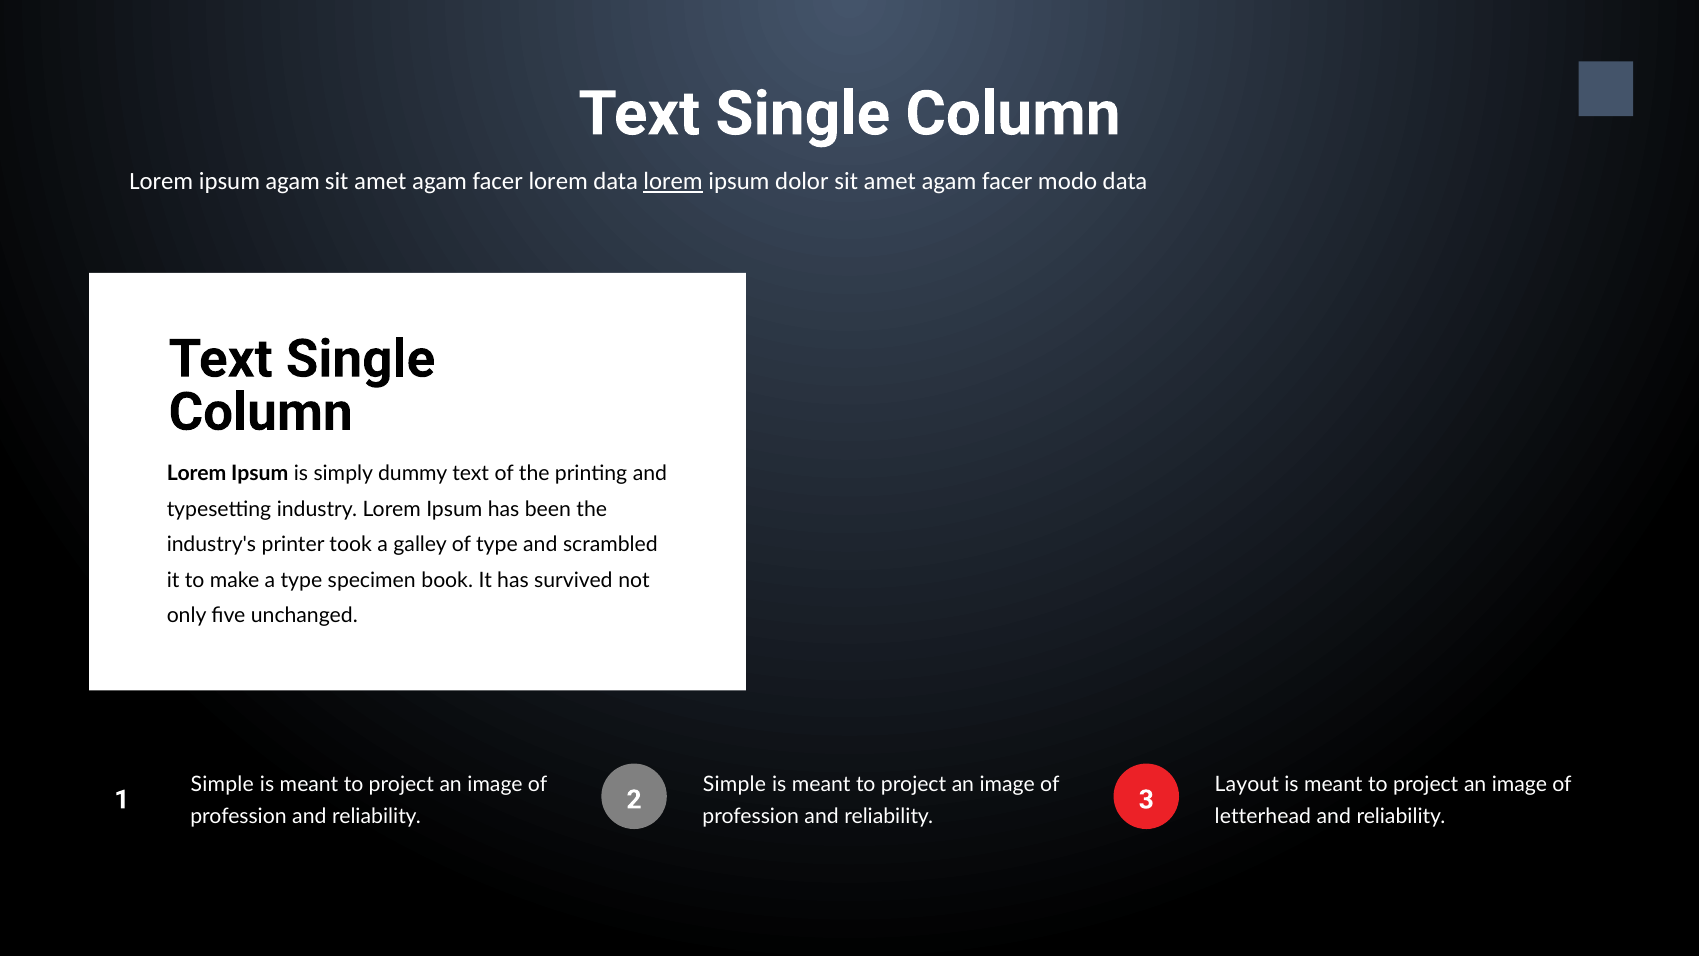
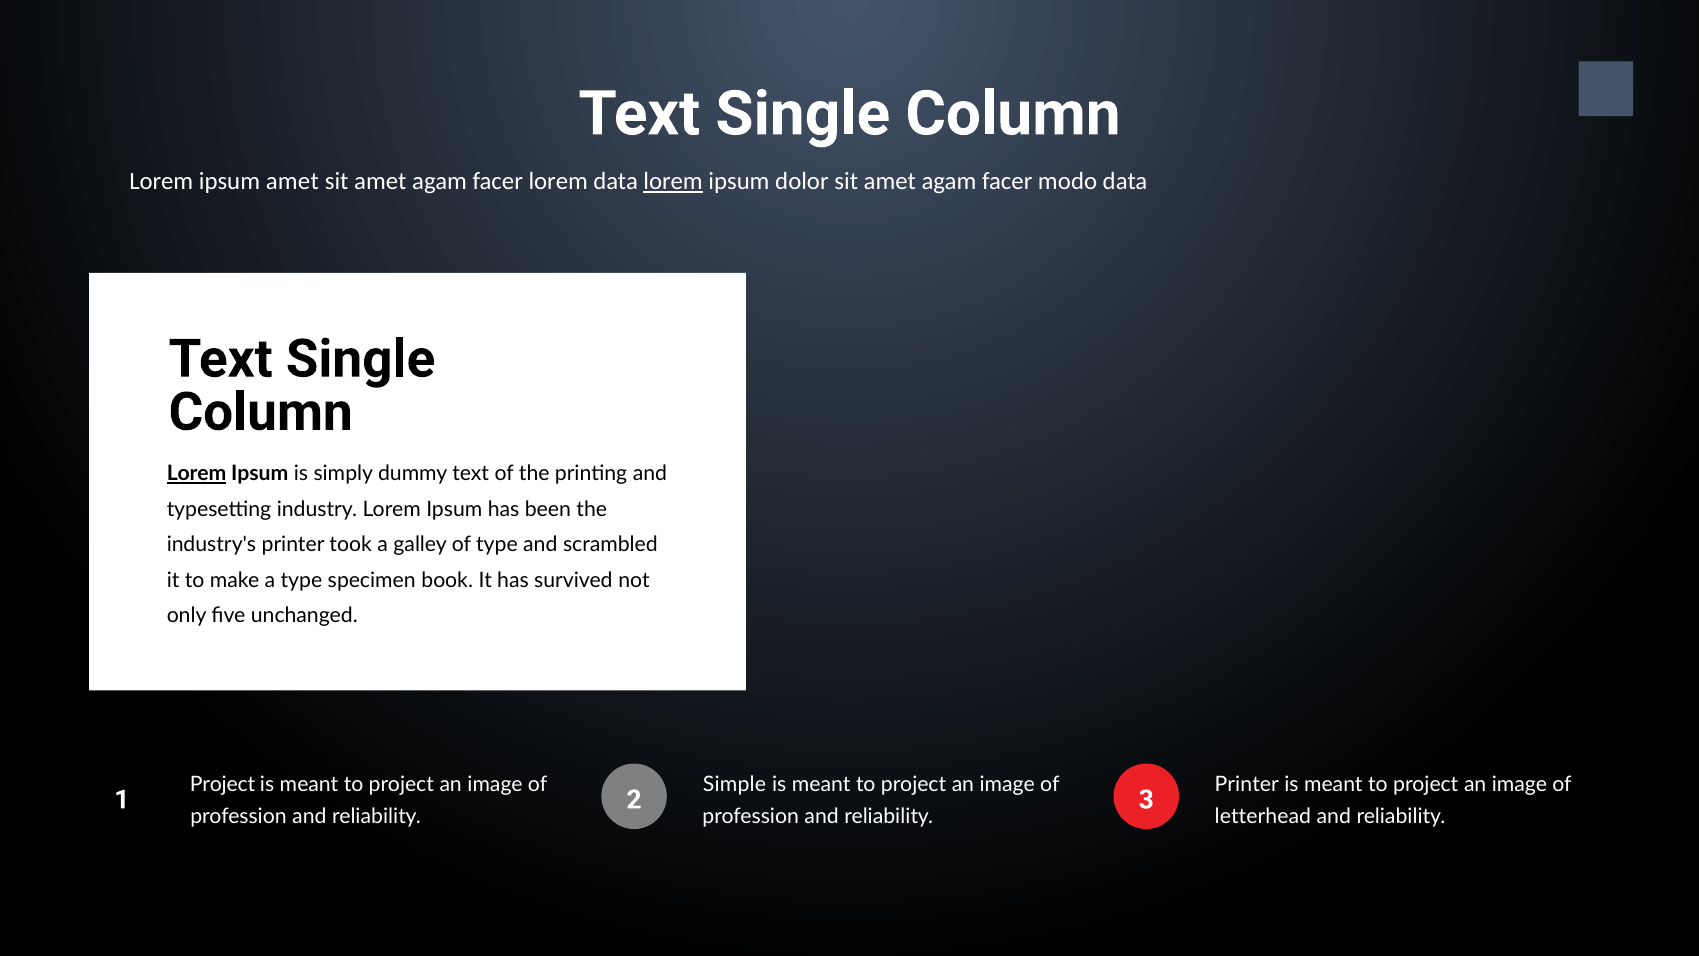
ipsum agam: agam -> amet
Lorem at (197, 474) underline: none -> present
Simple at (222, 785): Simple -> Project
Layout at (1247, 785): Layout -> Printer
